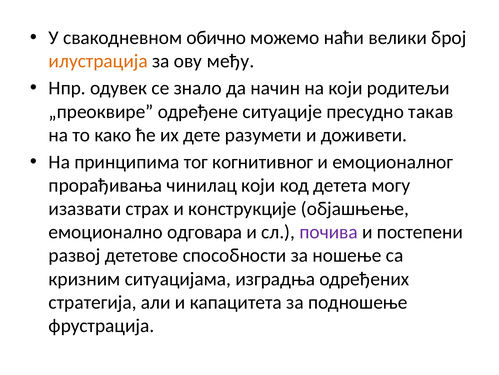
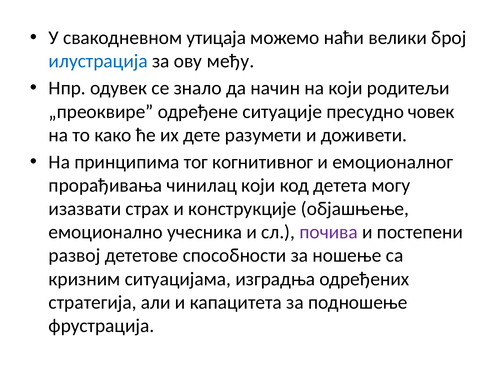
обично: обично -> утицаја
илустрација colour: orange -> blue
такав: такав -> човек
одговара: одговара -> учесника
